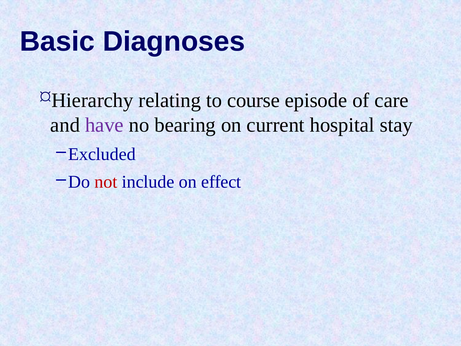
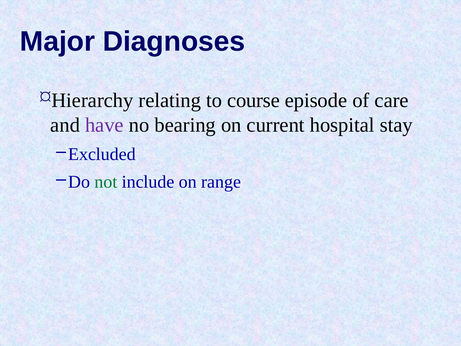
Basic: Basic -> Major
not colour: red -> green
effect: effect -> range
